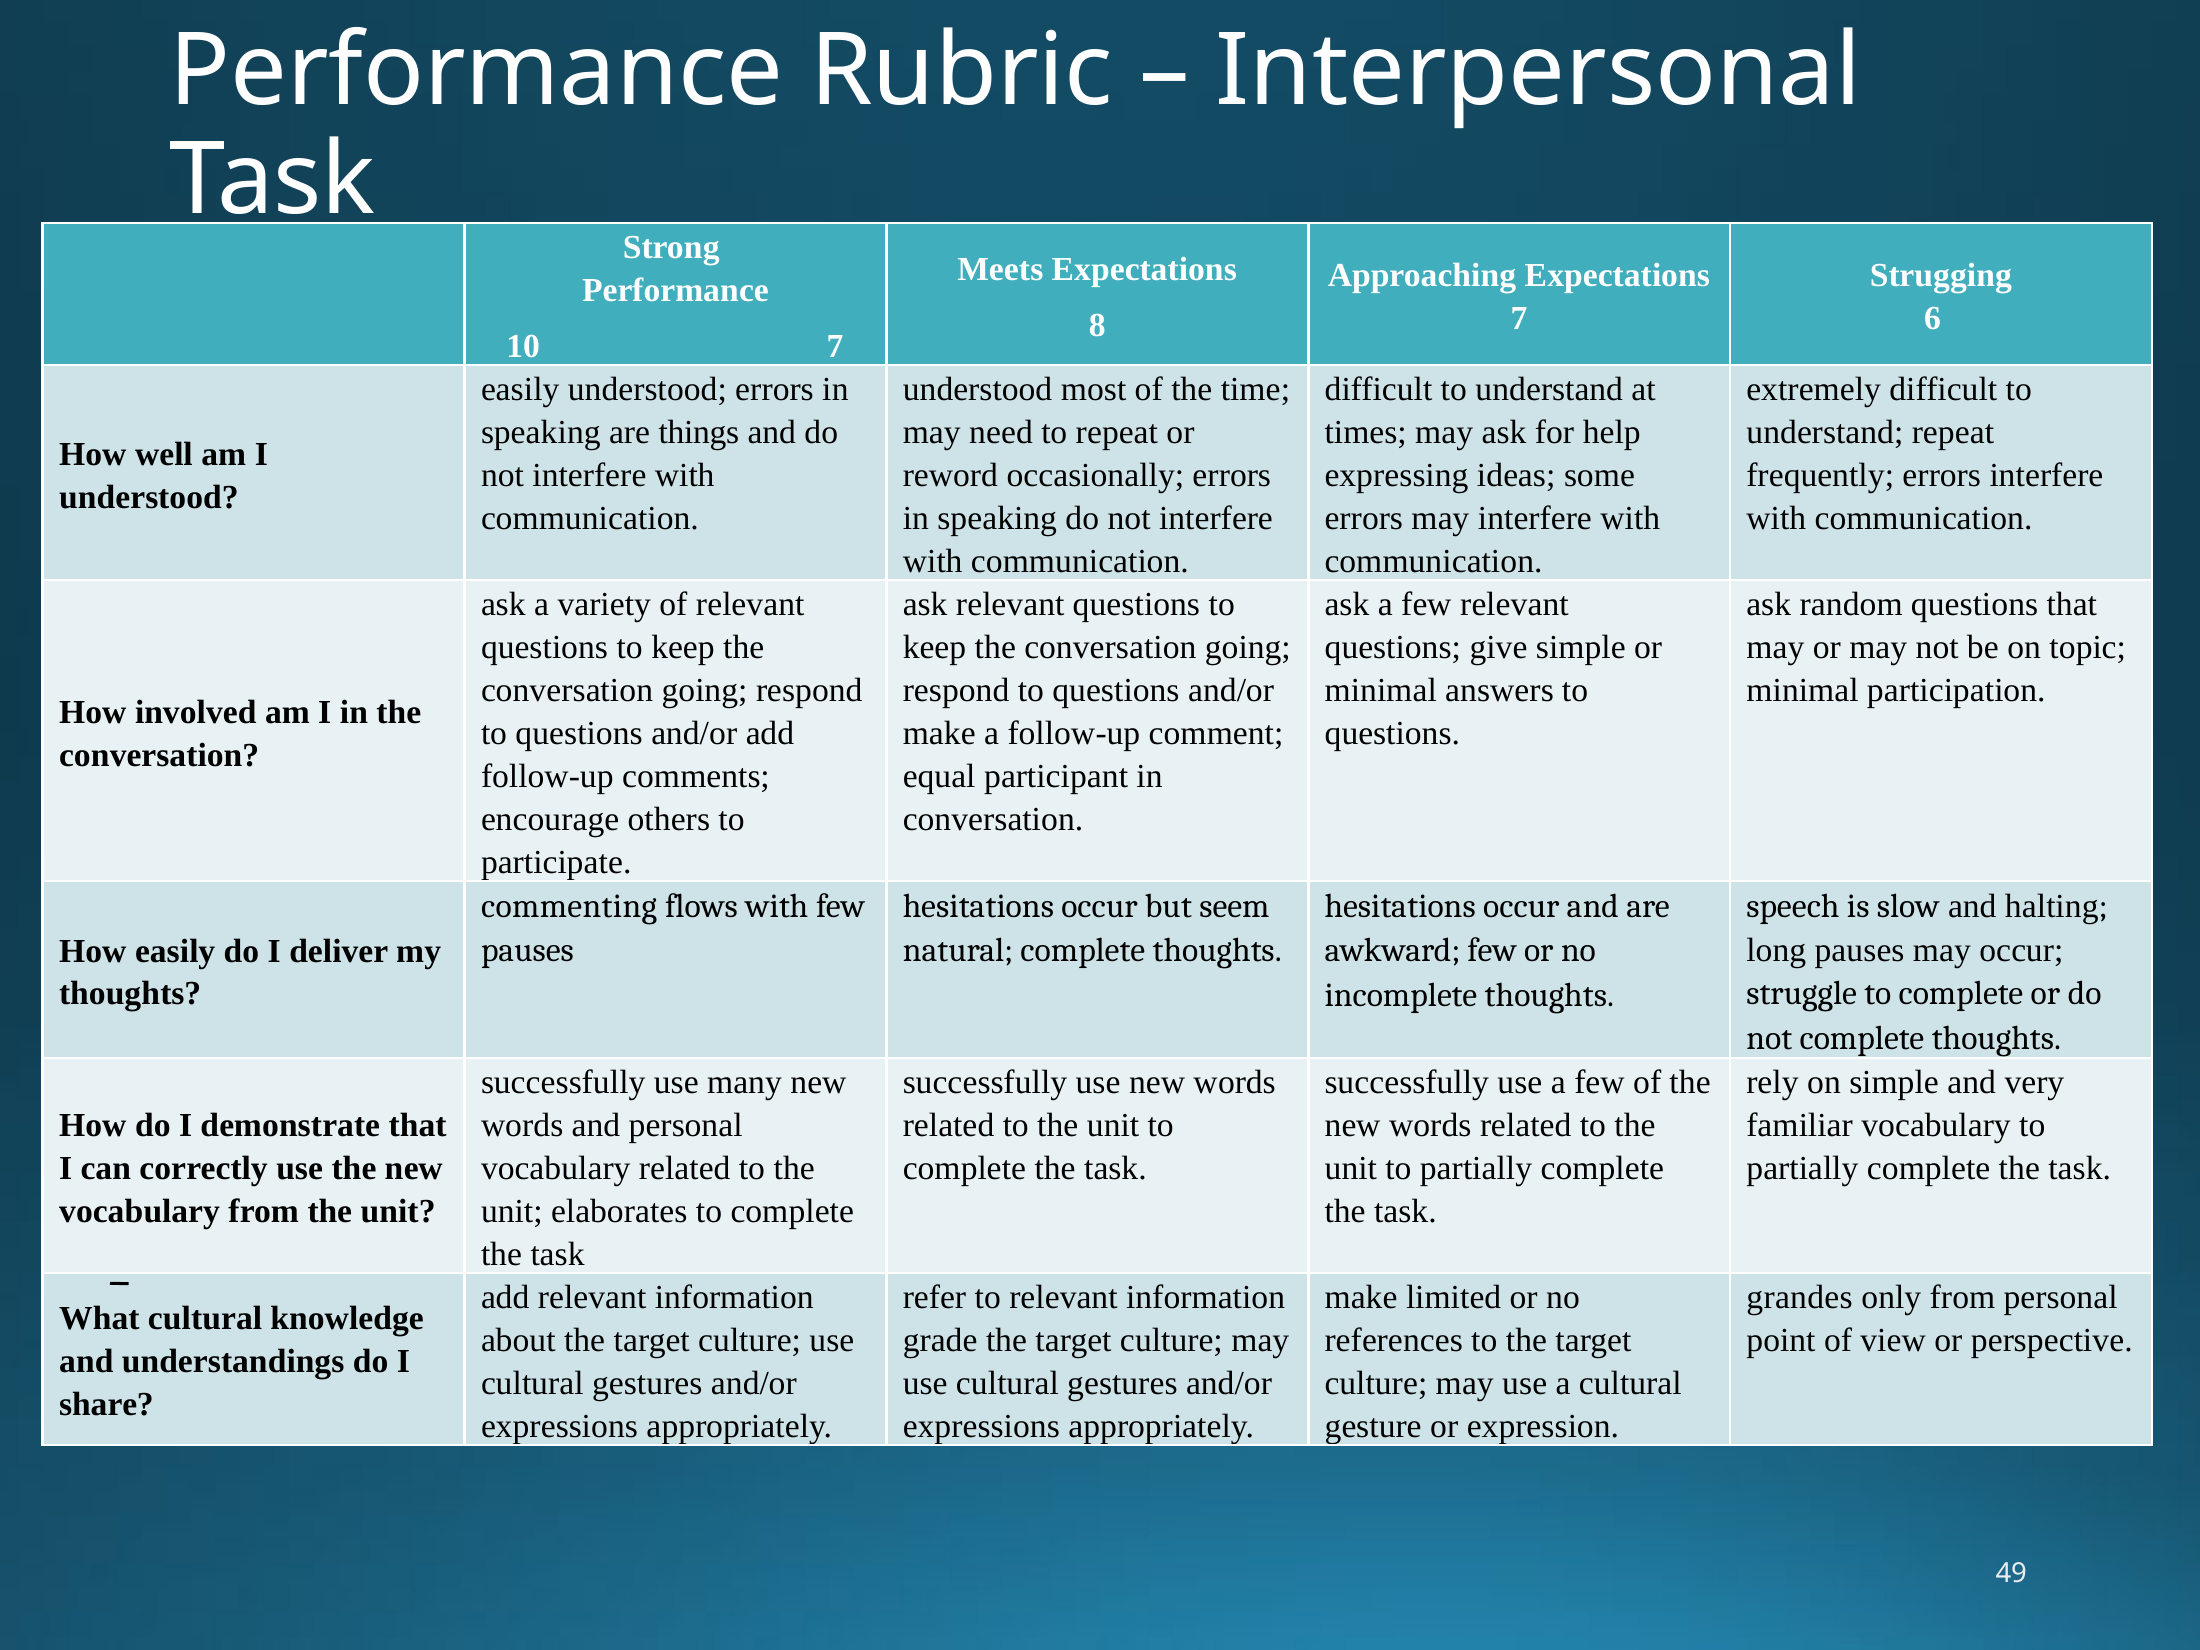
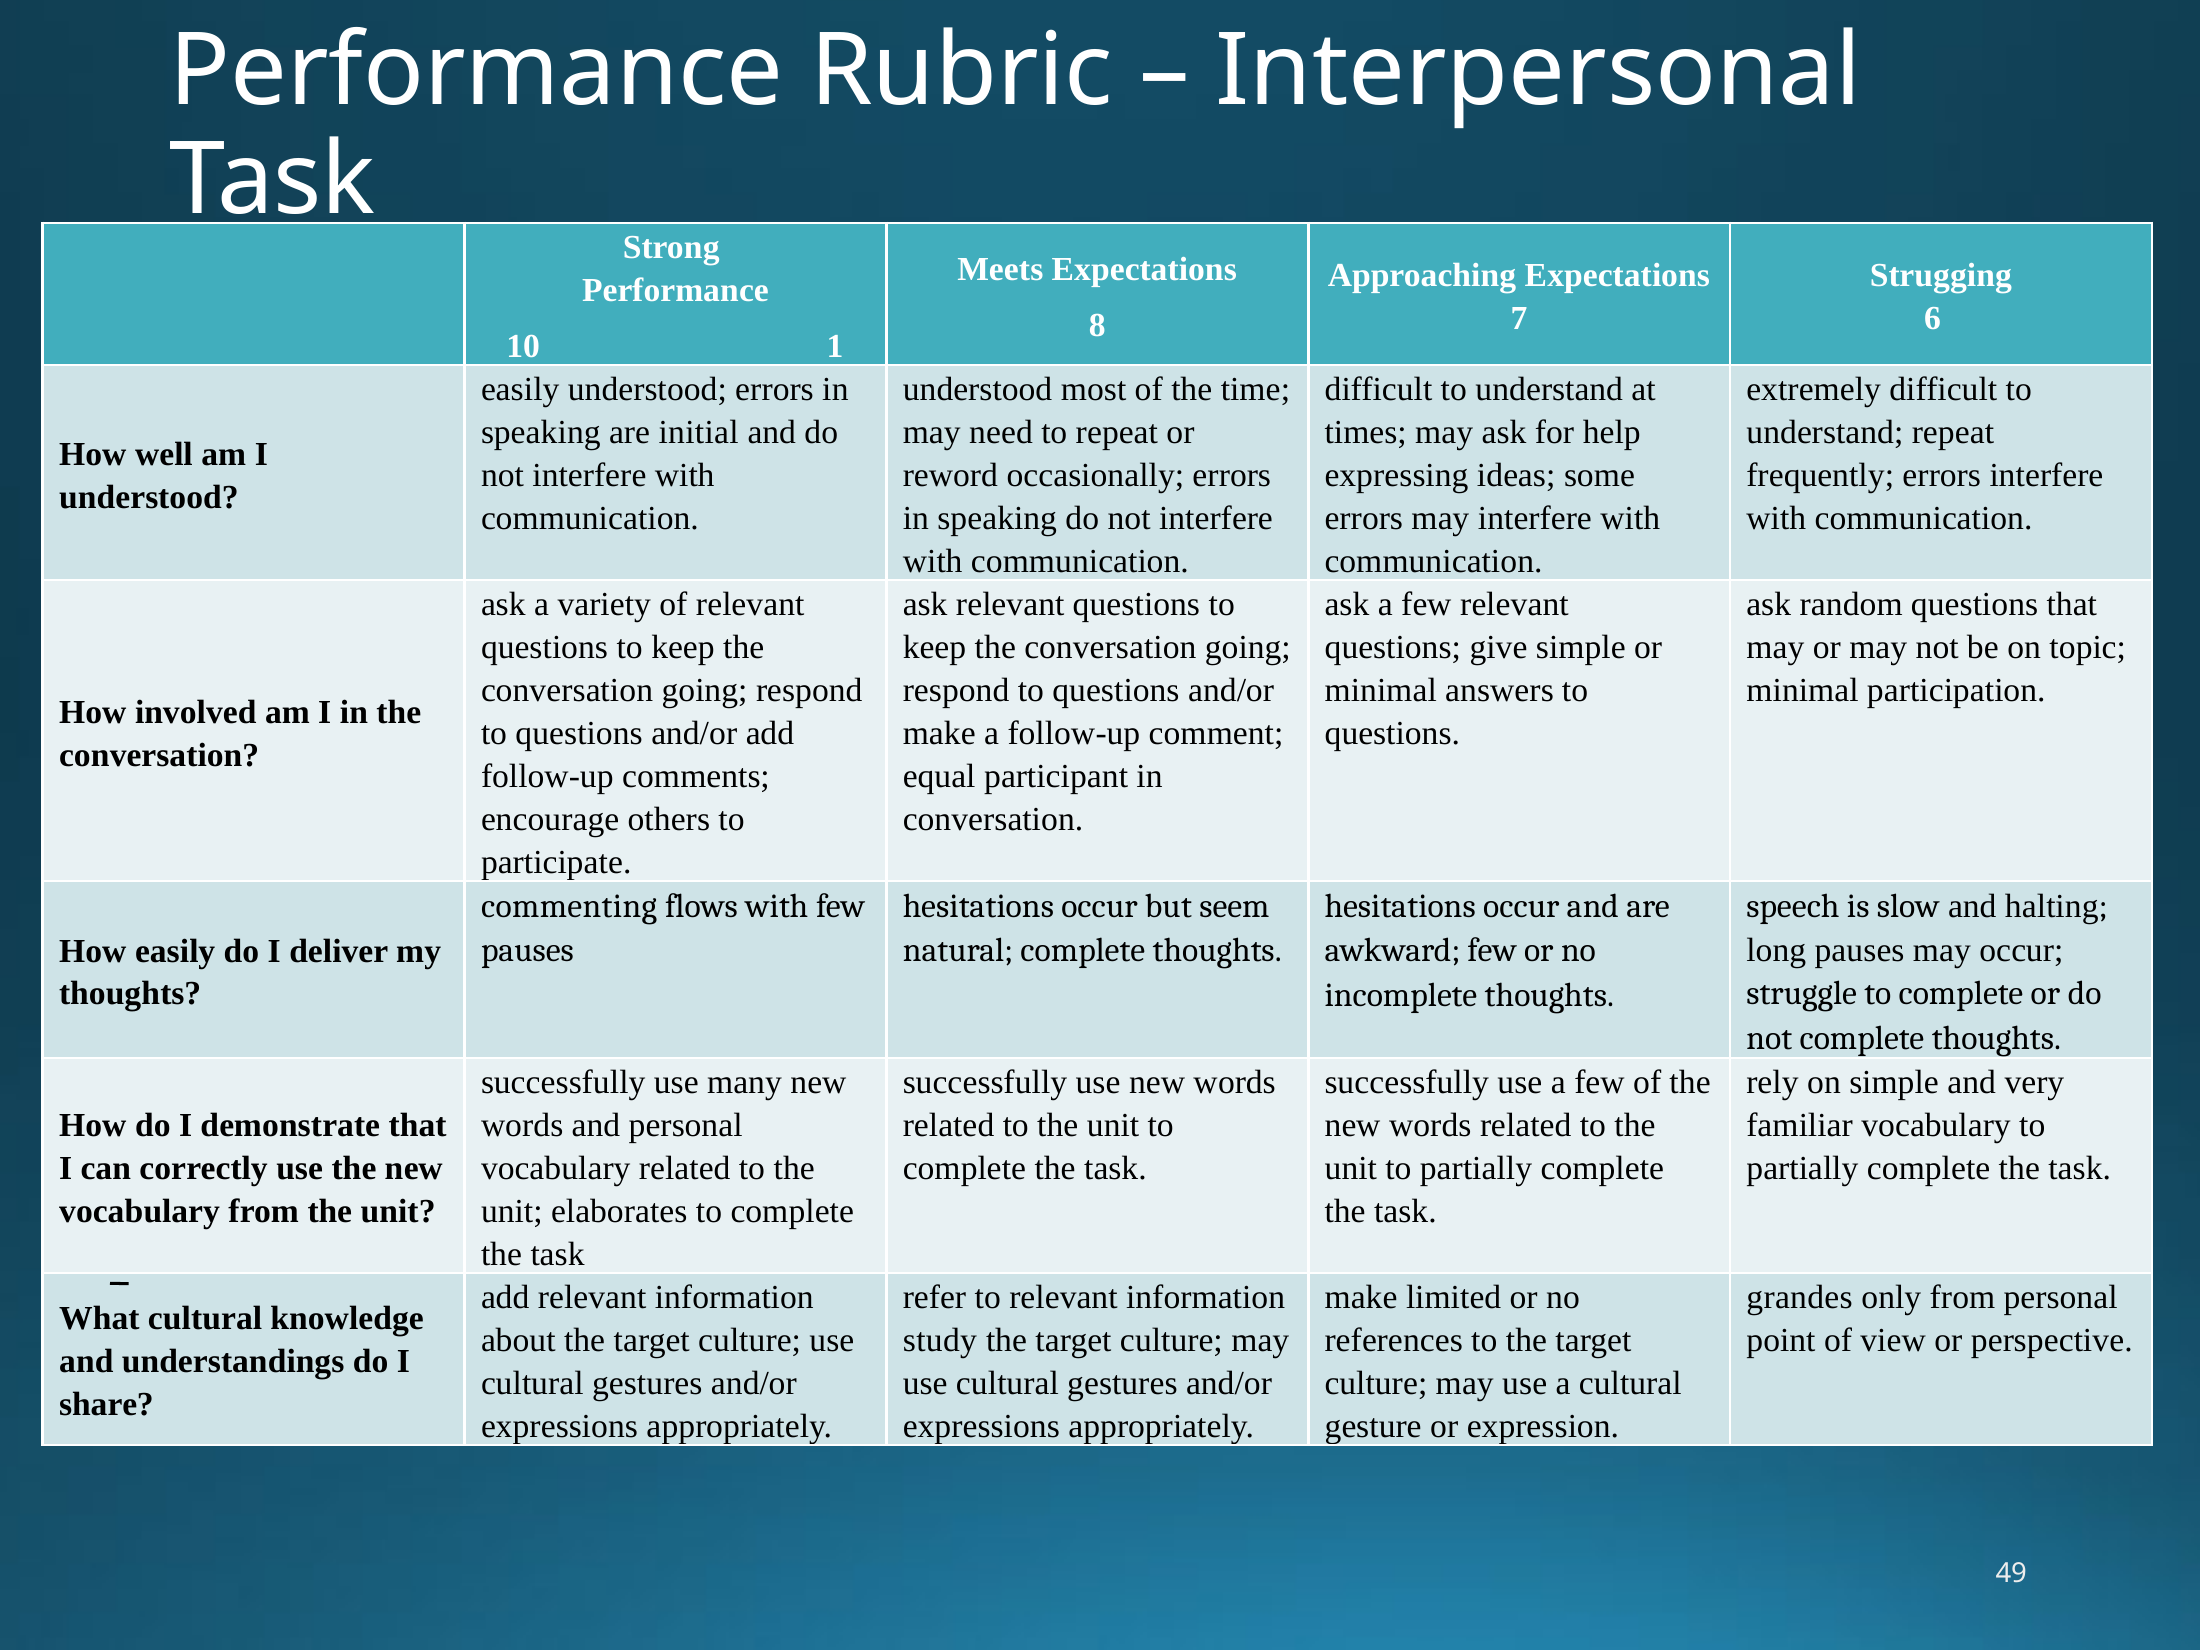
10 7: 7 -> 1
things: things -> initial
grade: grade -> study
